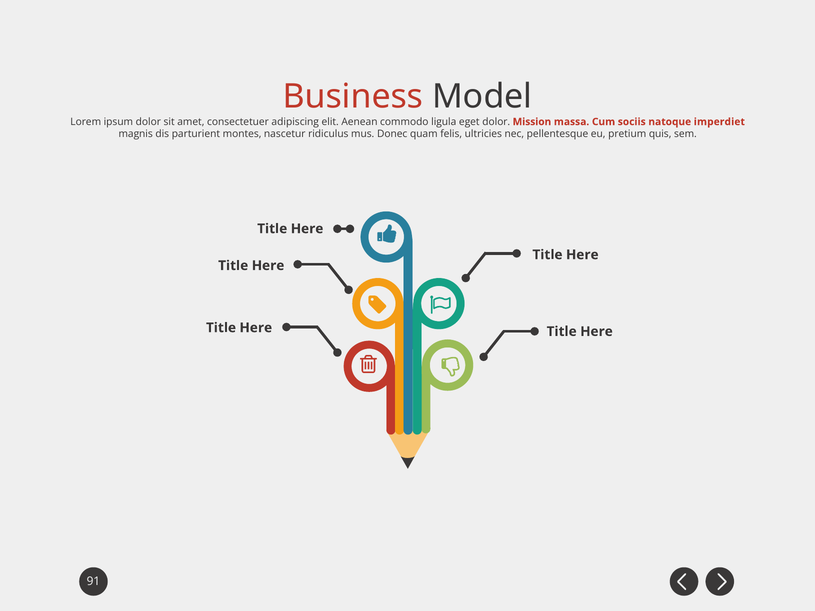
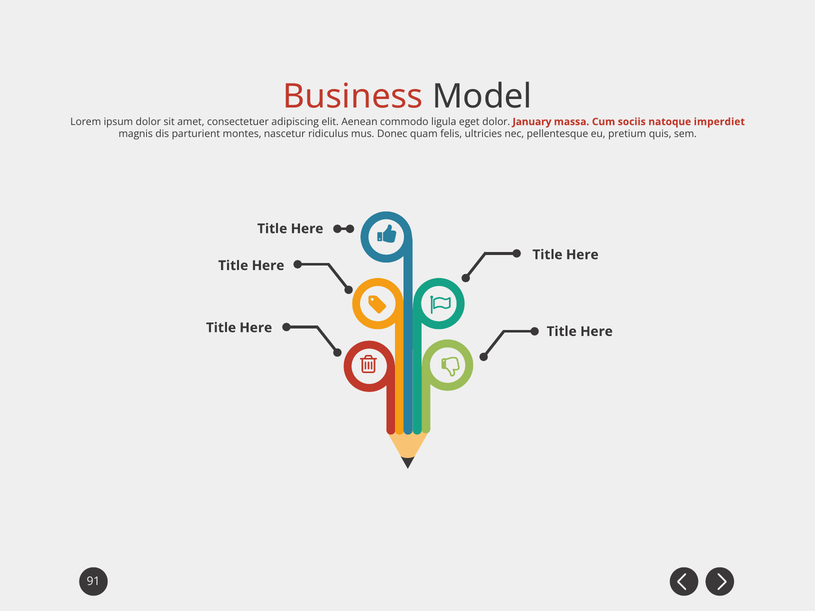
Mission: Mission -> January
